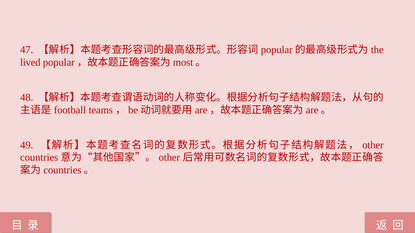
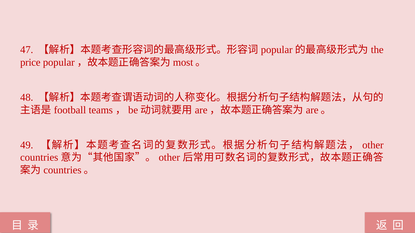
lived: lived -> price
